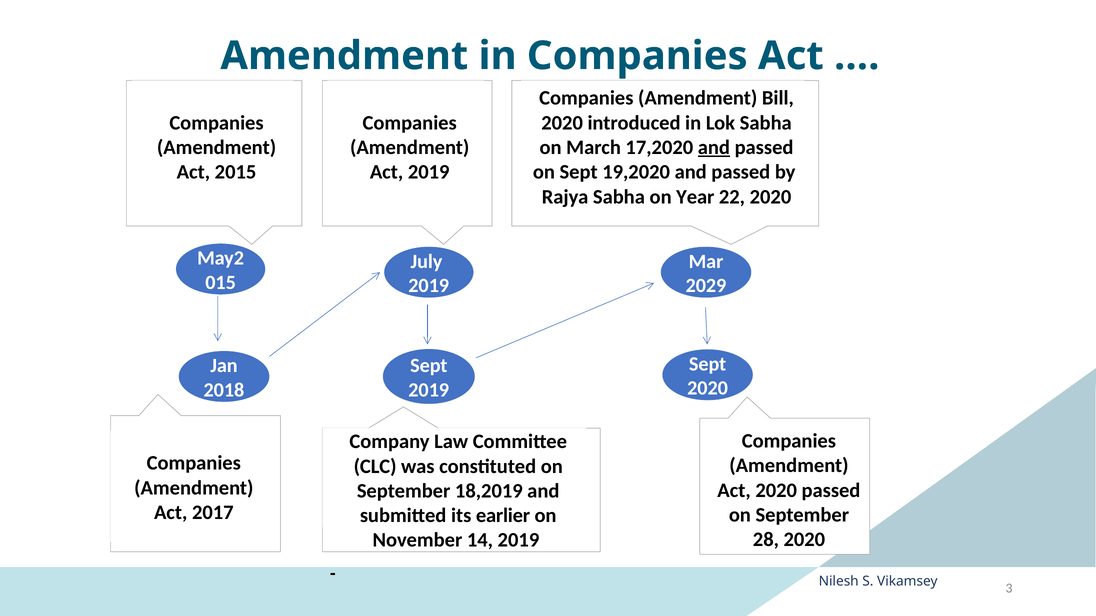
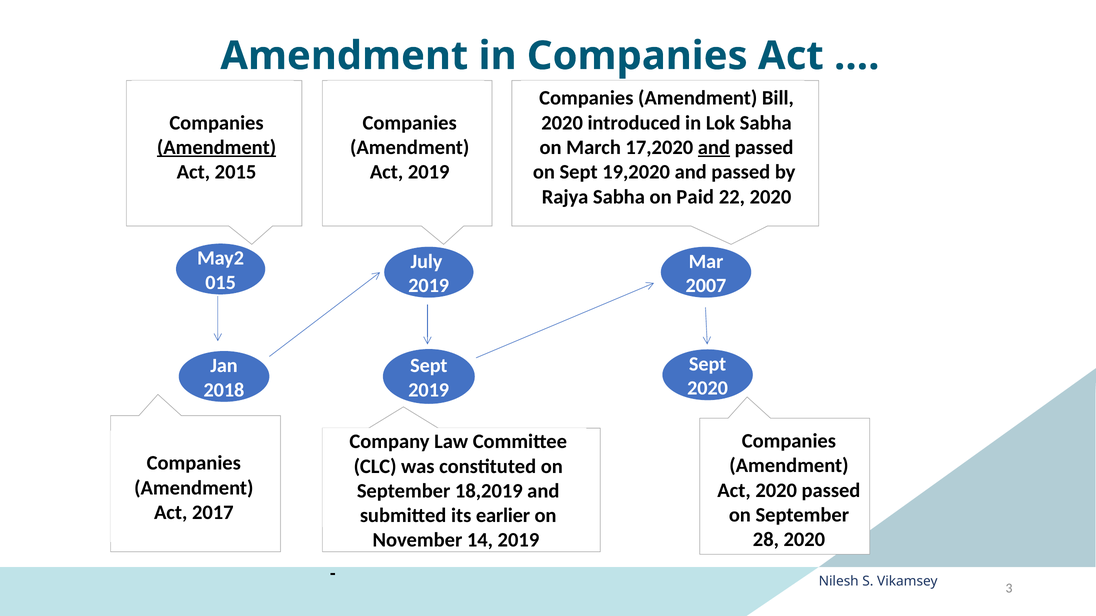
Amendment at (217, 148) underline: none -> present
Year: Year -> Paid
2029: 2029 -> 2007
